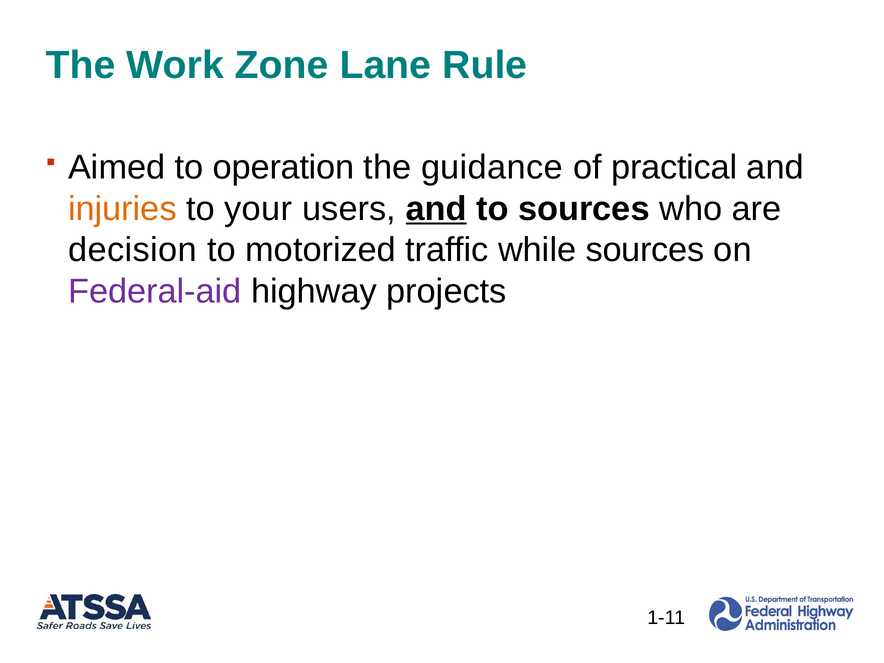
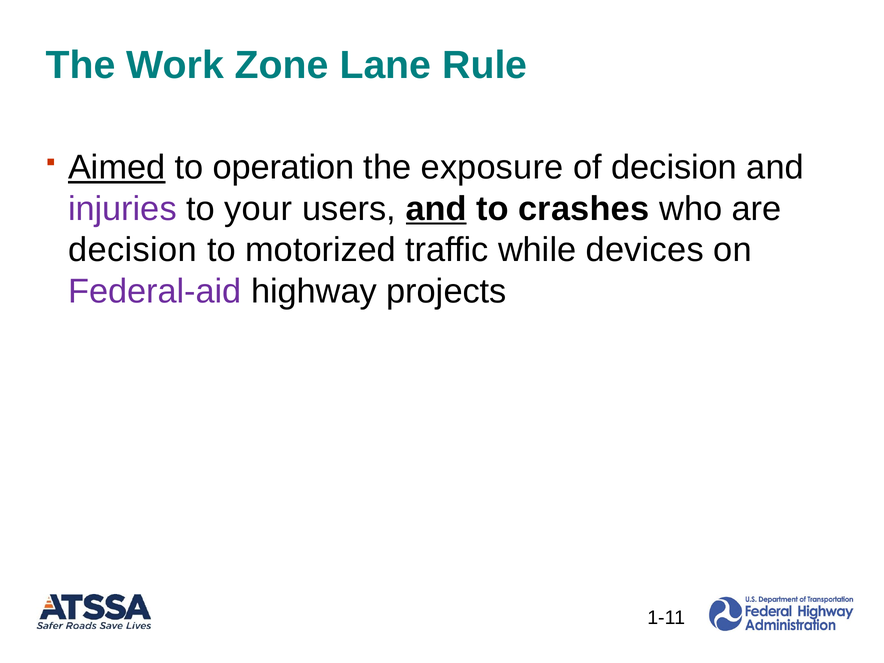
Aimed underline: none -> present
guidance: guidance -> exposure
of practical: practical -> decision
injuries colour: orange -> purple
to sources: sources -> crashes
while sources: sources -> devices
